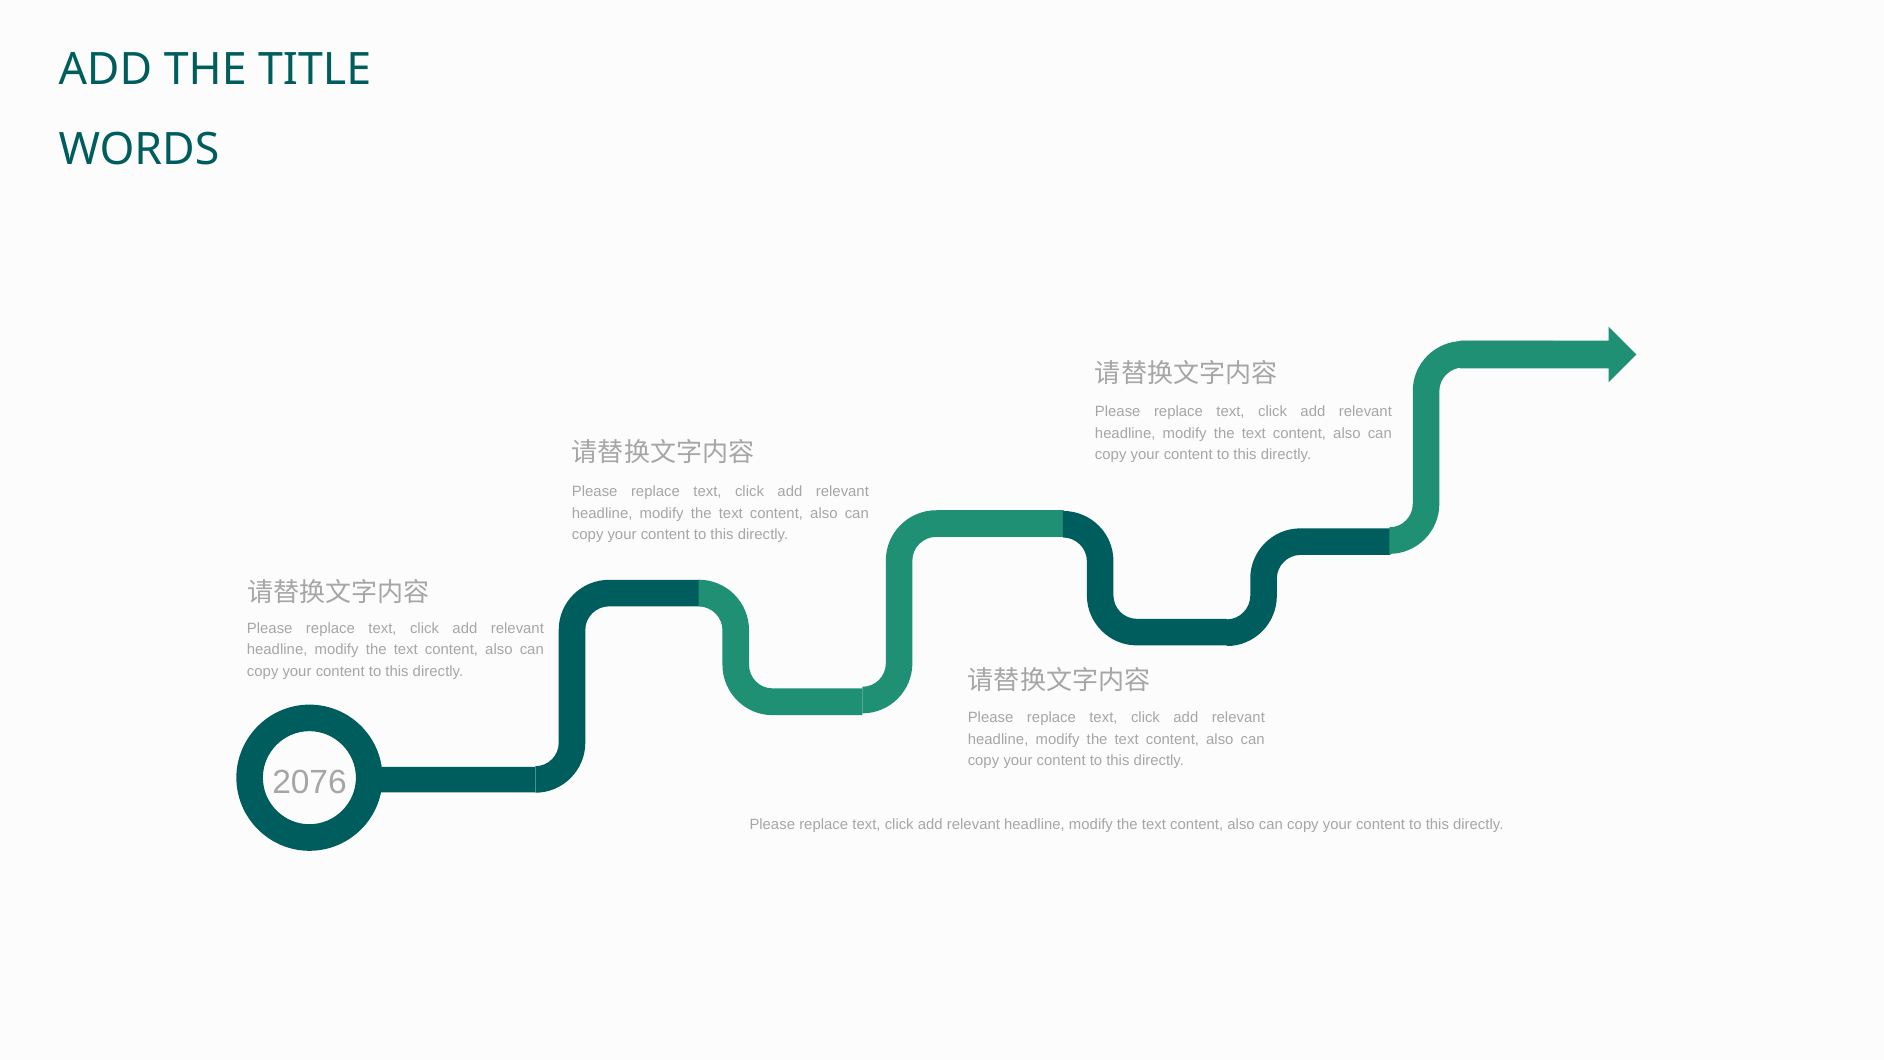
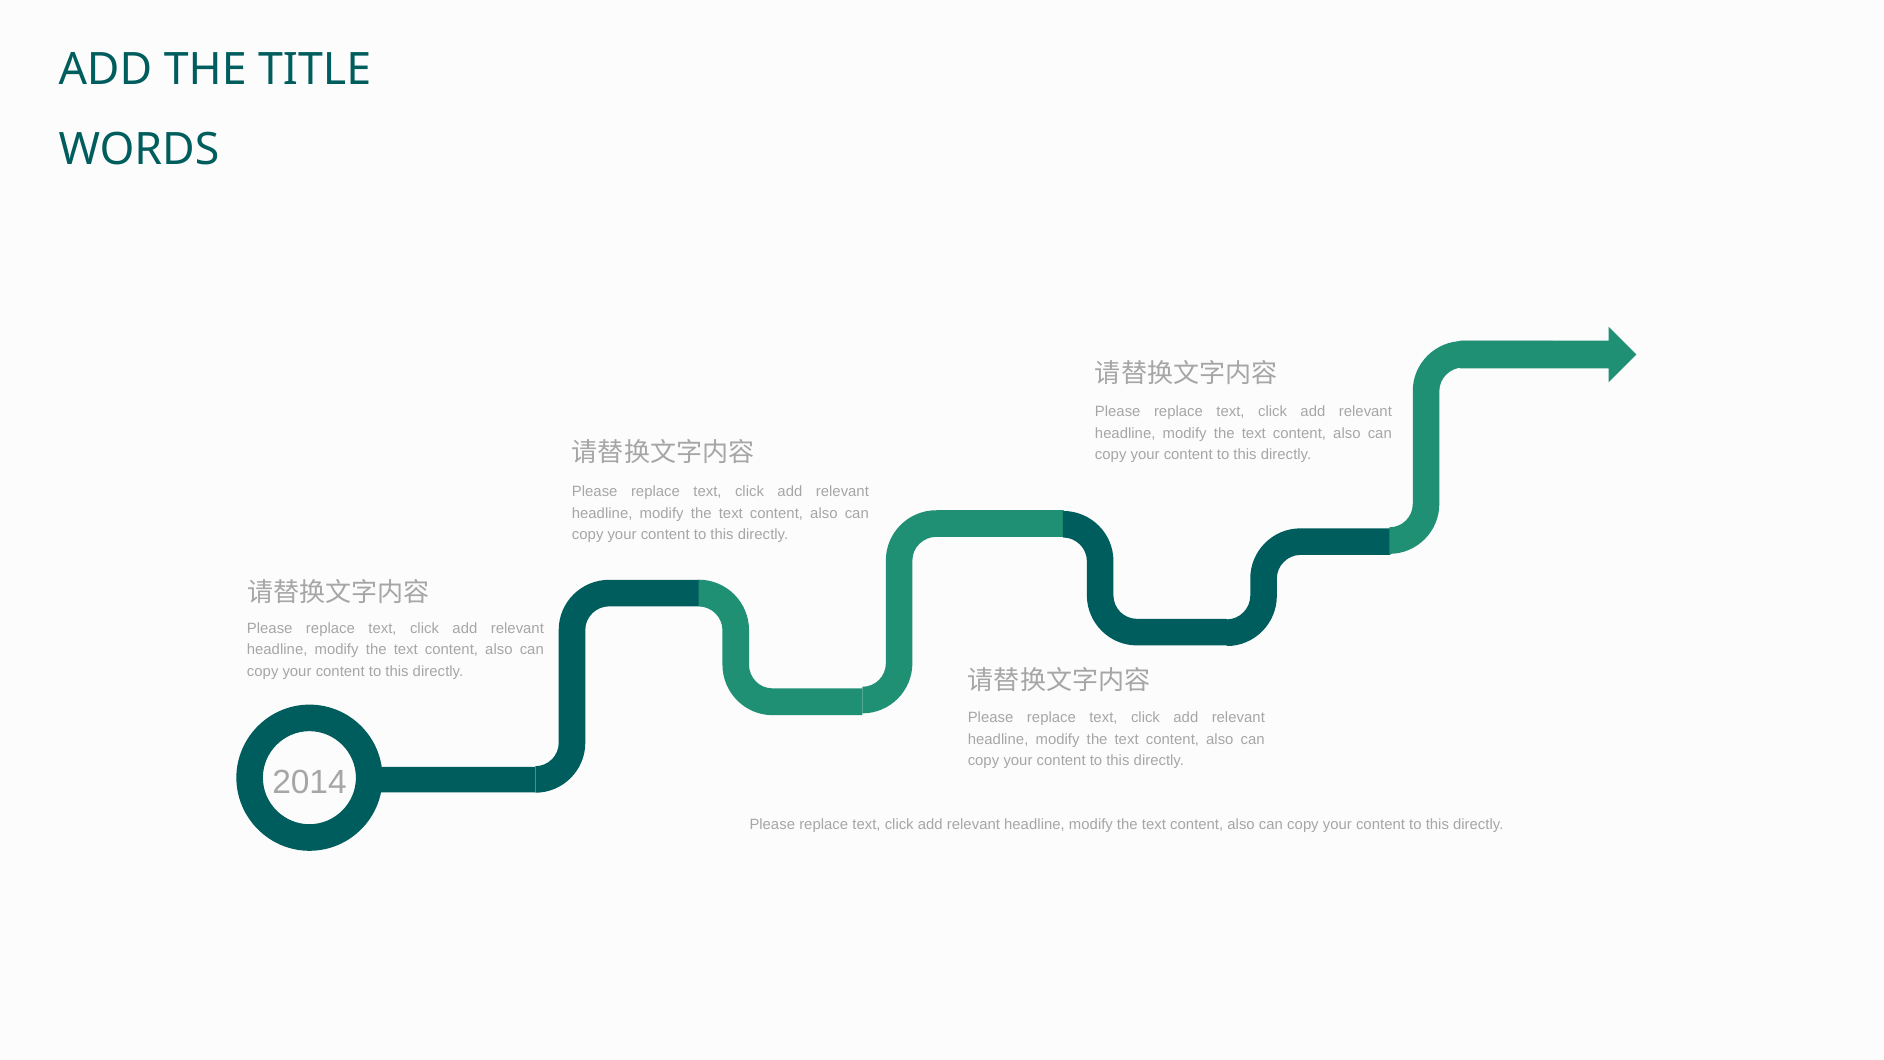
2076: 2076 -> 2014
